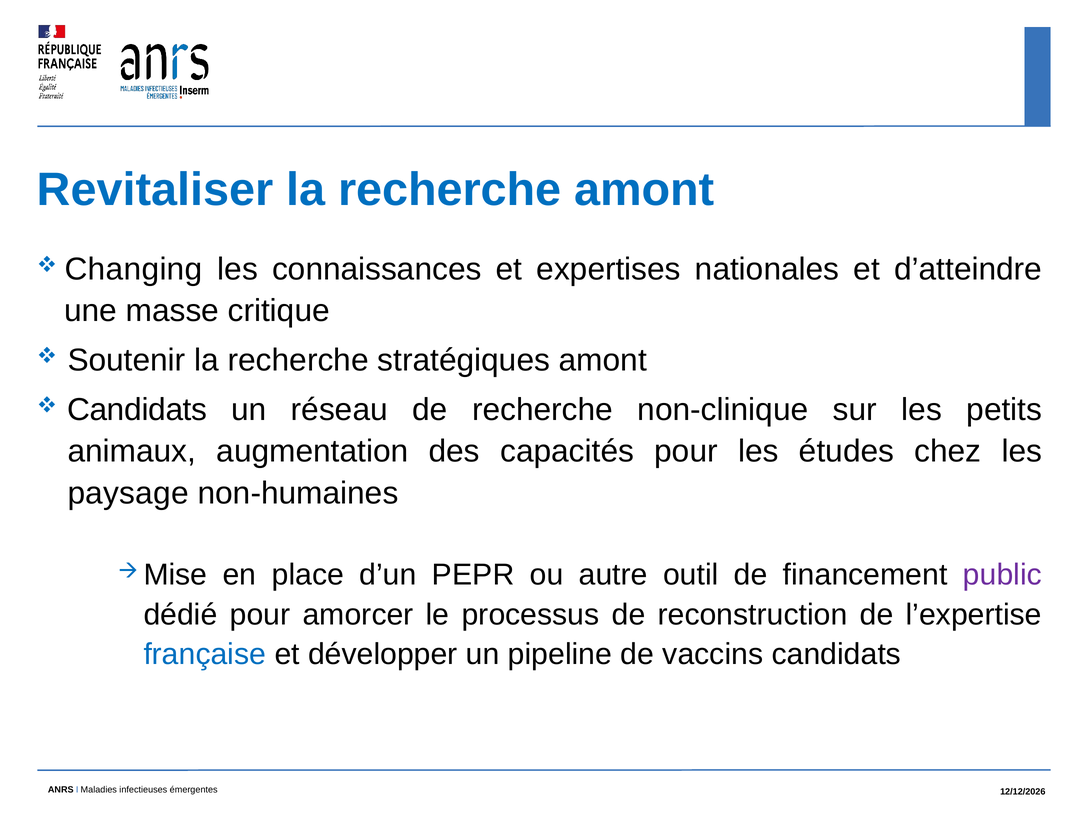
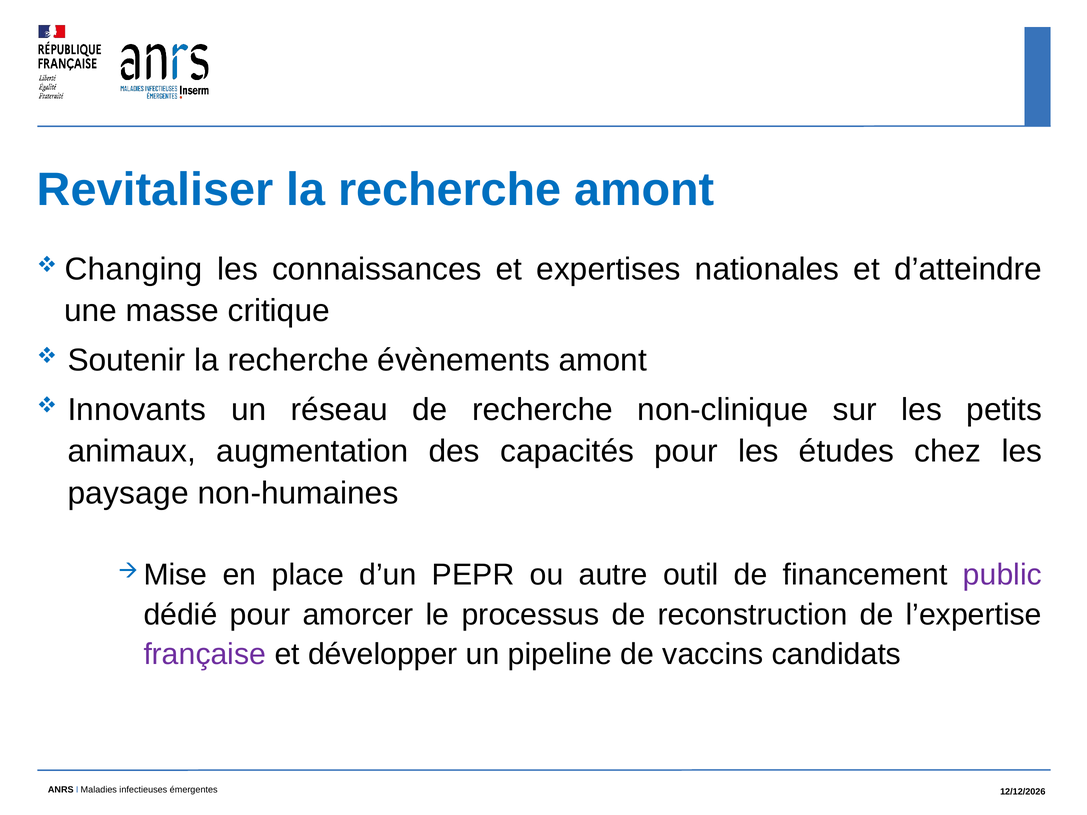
stratégiques: stratégiques -> évènements
Candidats at (137, 410): Candidats -> Innovants
française colour: blue -> purple
